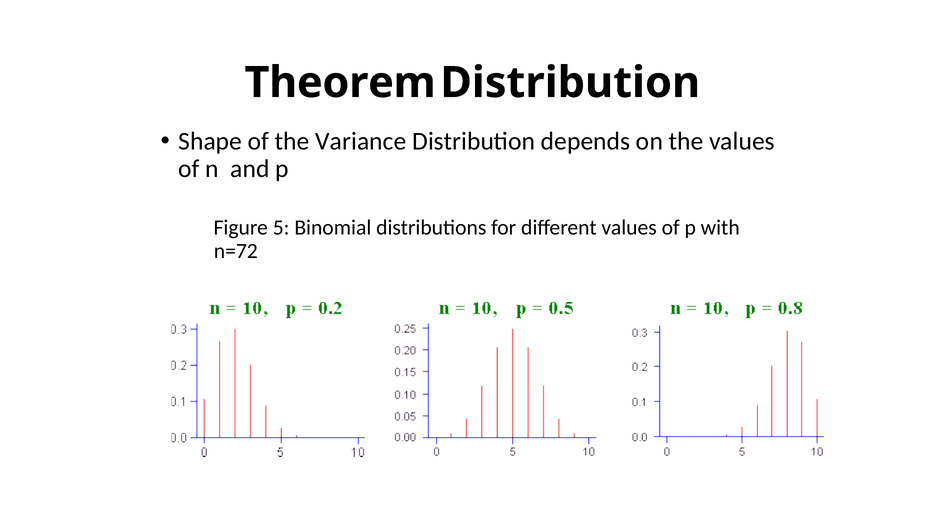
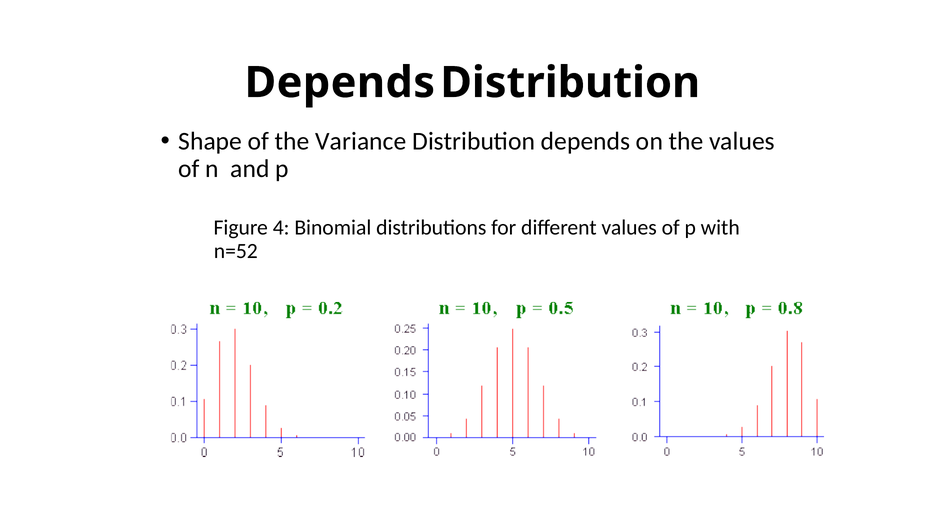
Theorem at (340, 83): Theorem -> Depends
5: 5 -> 4
n=72: n=72 -> n=52
